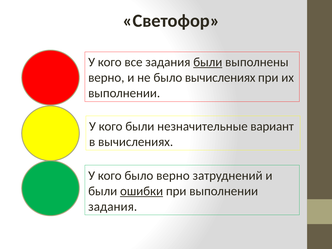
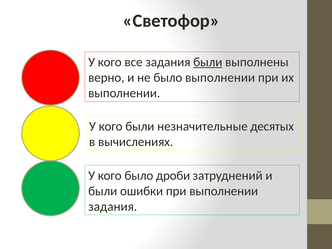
было вычислениях: вычислениях -> выполнении
вариант: вариант -> десятых
было верно: верно -> дроби
ошибки underline: present -> none
